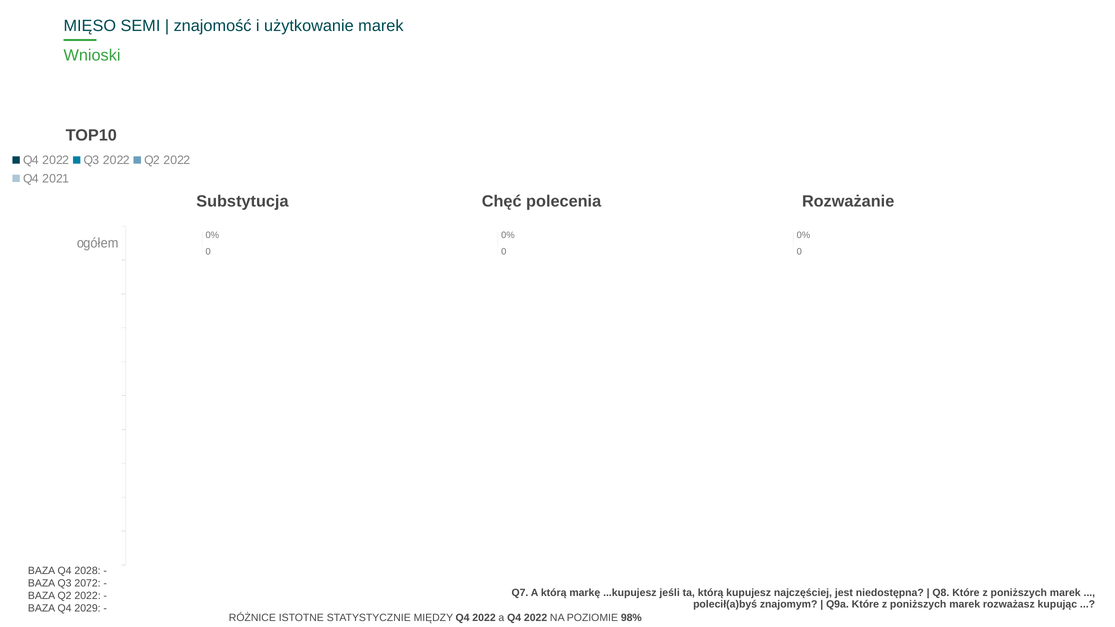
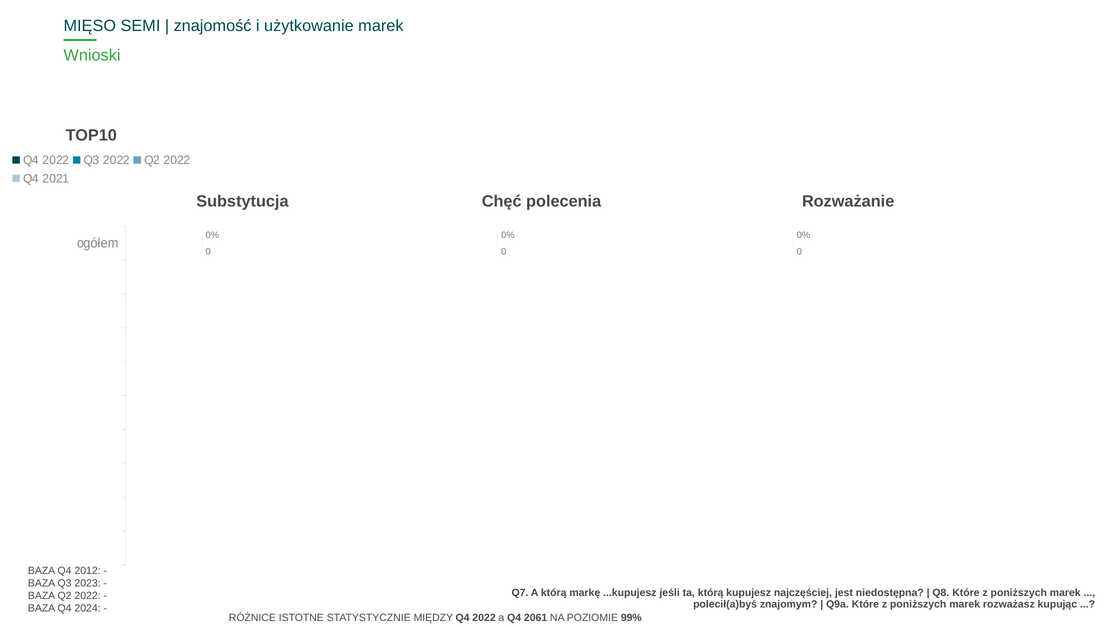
2028: 2028 -> 2012
2072: 2072 -> 2023
2029: 2029 -> 2024
a Q4 2022: 2022 -> 2061
98%: 98% -> 99%
